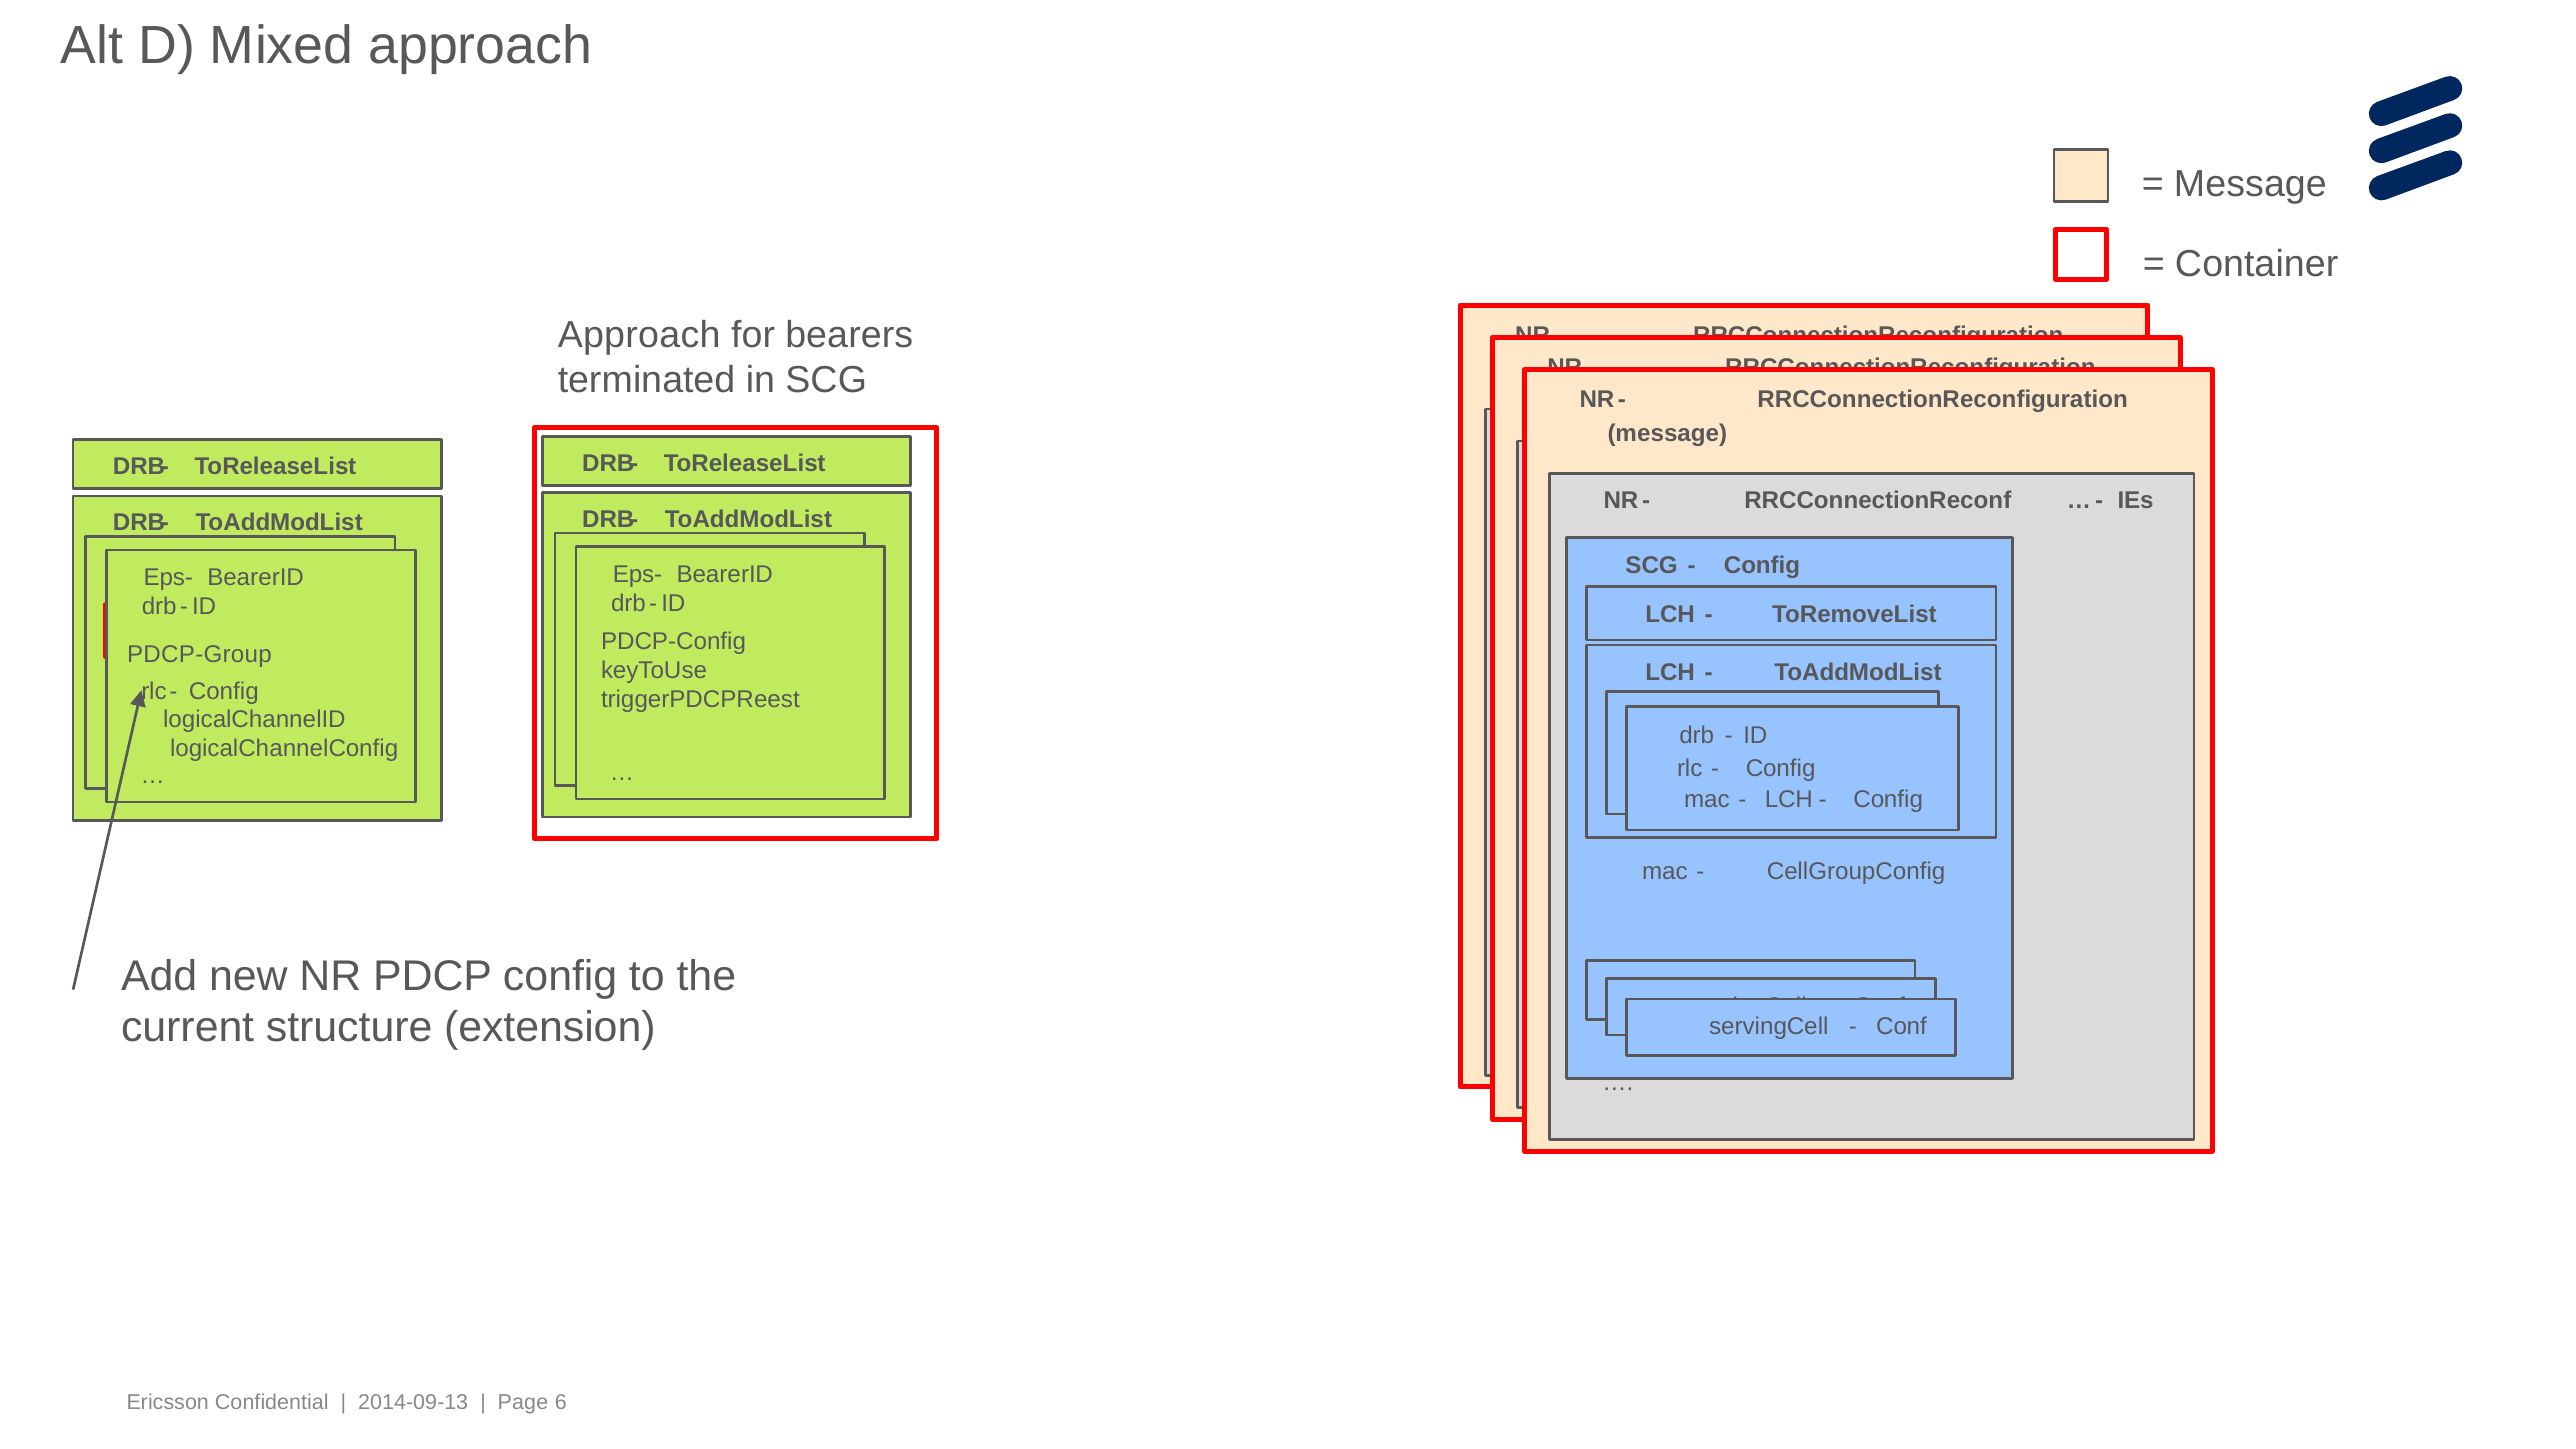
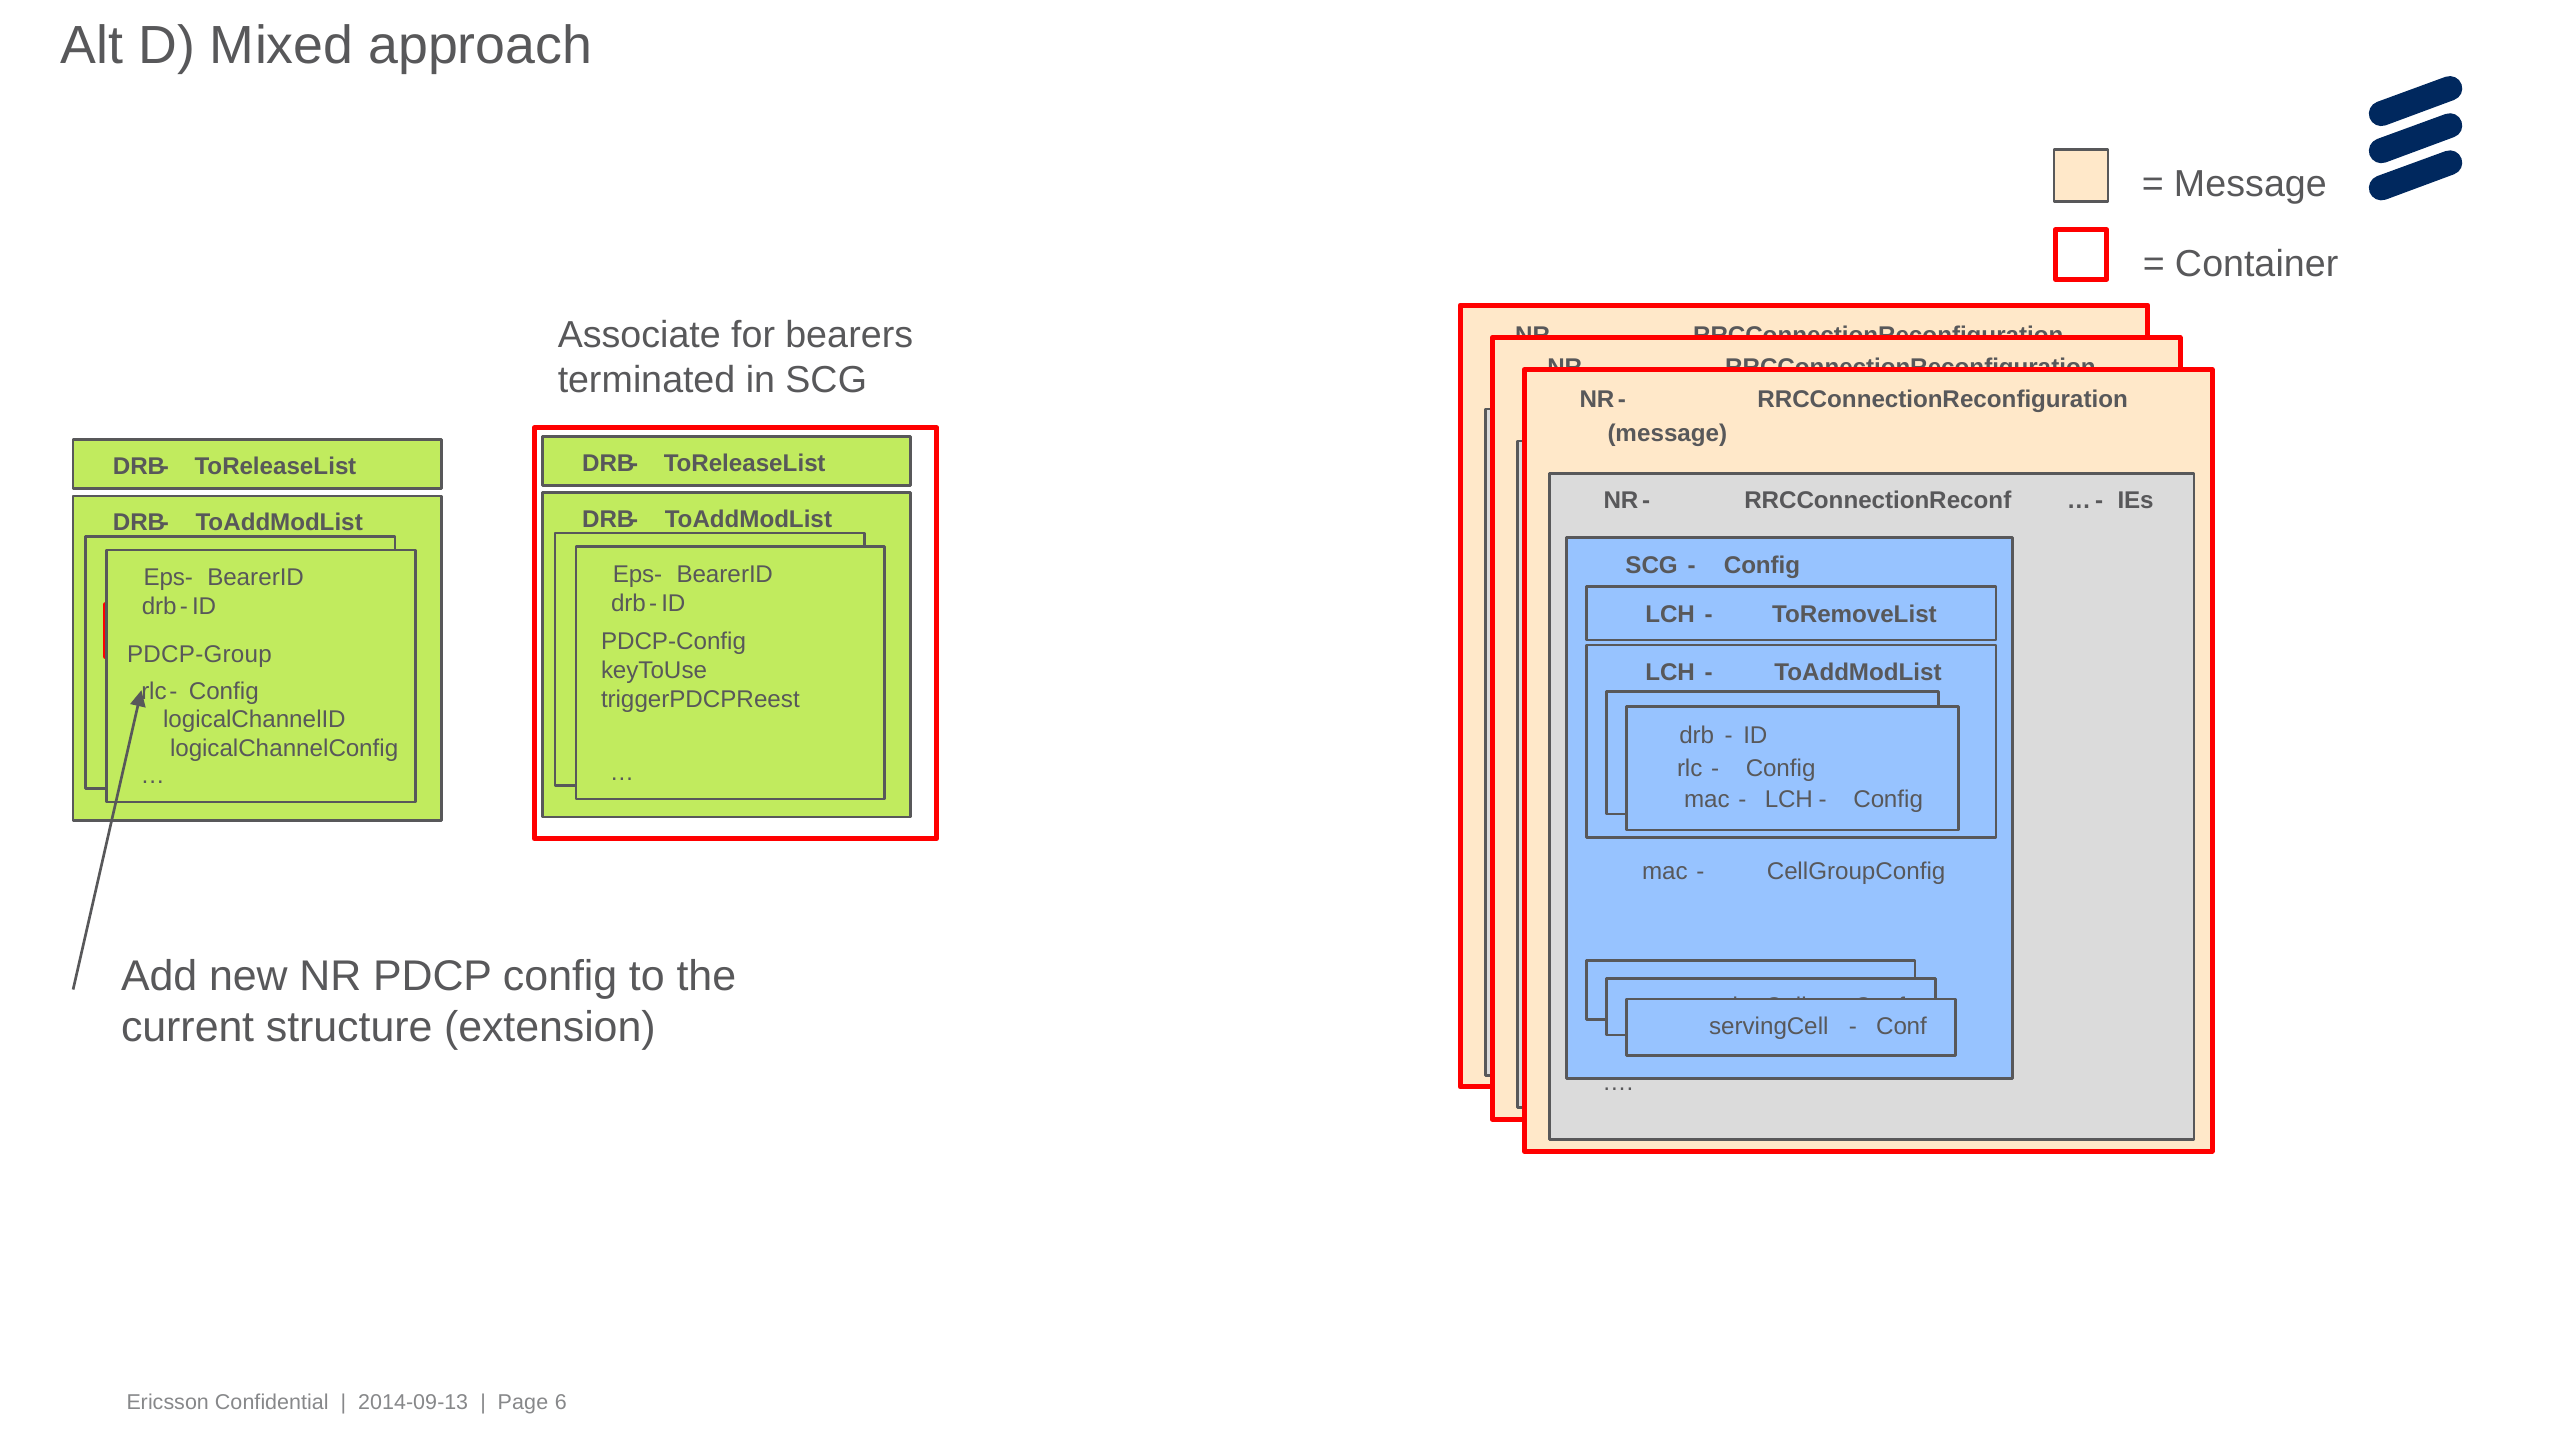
Approach at (639, 335): Approach -> Associate
